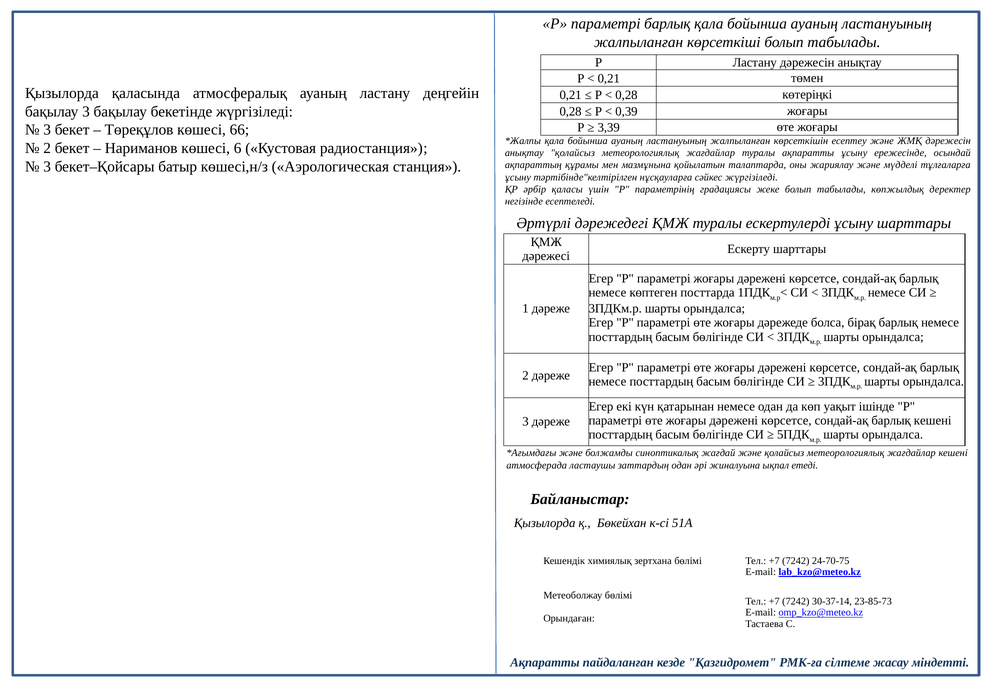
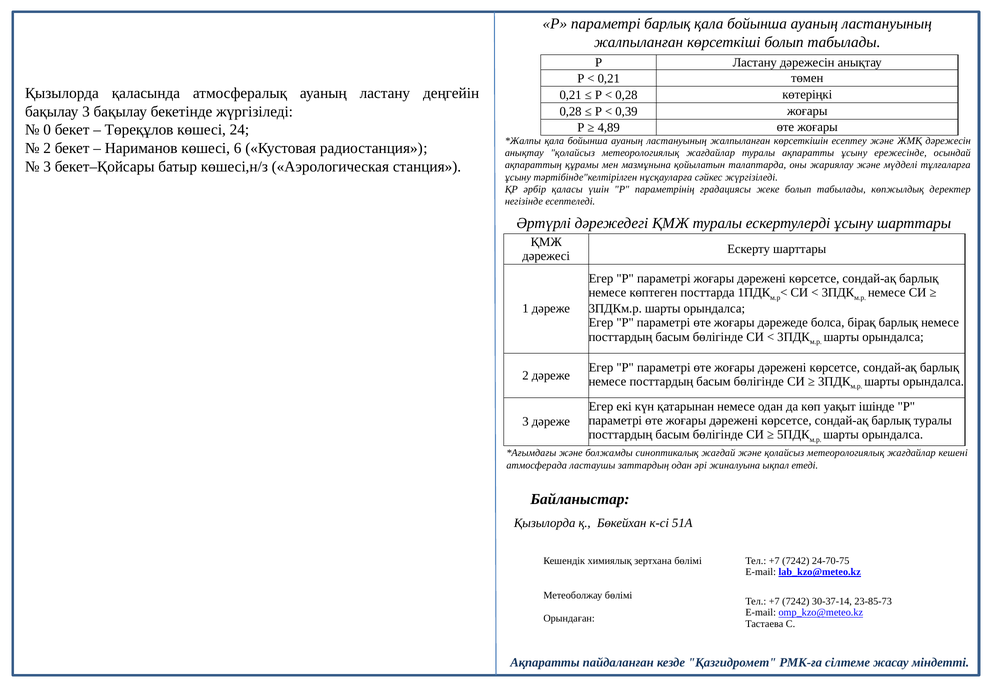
3,39: 3,39 -> 4,89
3 at (47, 130): 3 -> 0
66: 66 -> 24
барлық кешені: кешені -> туралы
